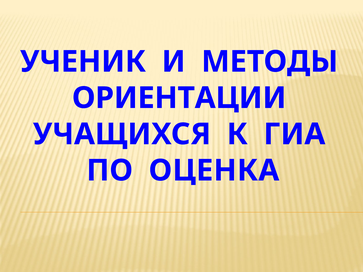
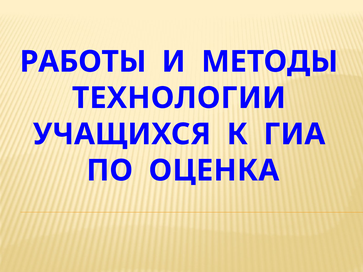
УЧЕНИК: УЧЕНИК -> РАБОТЫ
ОРИЕНТАЦИИ: ОРИЕНТАЦИИ -> ТЕХНОЛОГИИ
